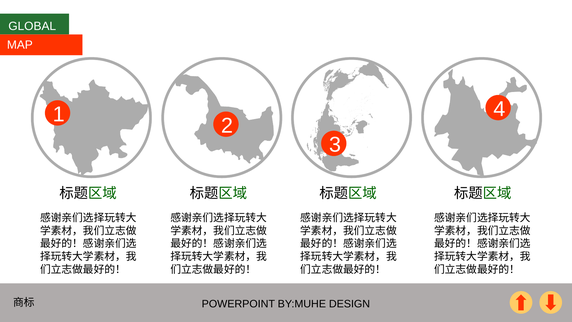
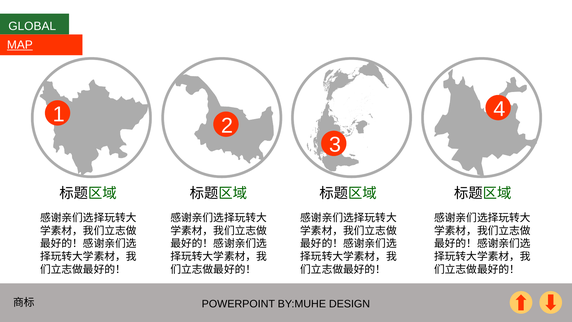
MAP underline: none -> present
